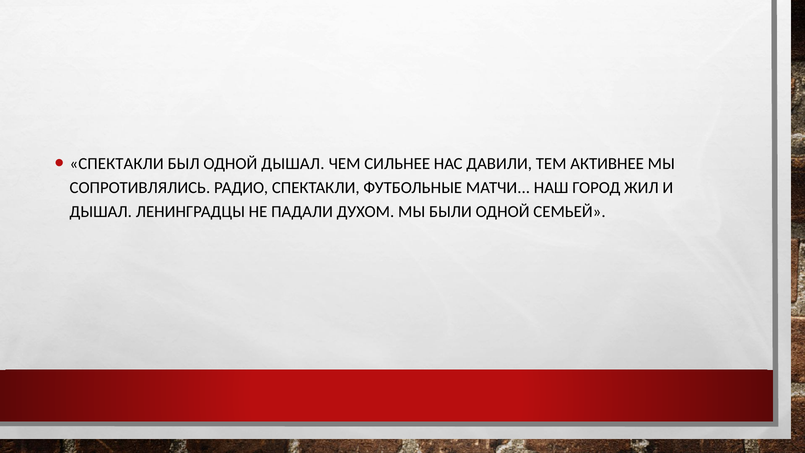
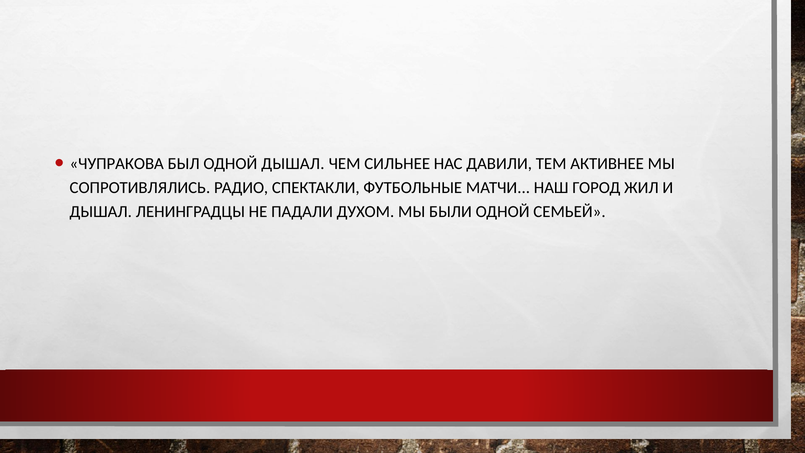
СПЕКТАКЛИ at (117, 163): СПЕКТАКЛИ -> ЧУПРАКОВА
